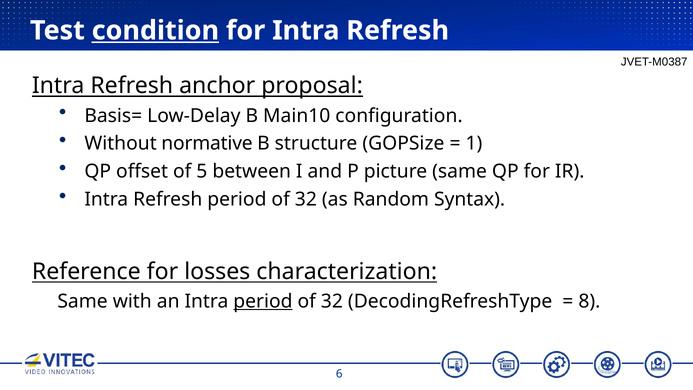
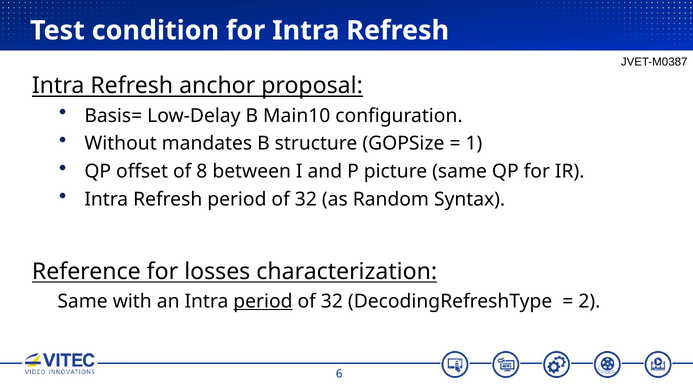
condition underline: present -> none
normative: normative -> mandates
5: 5 -> 8
8: 8 -> 2
